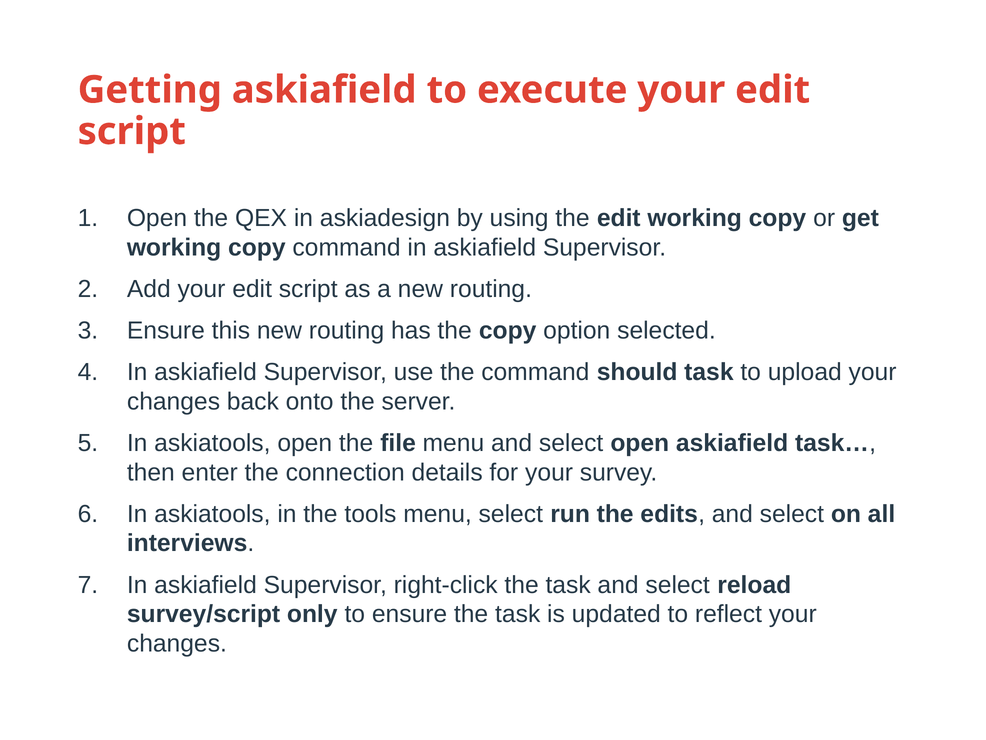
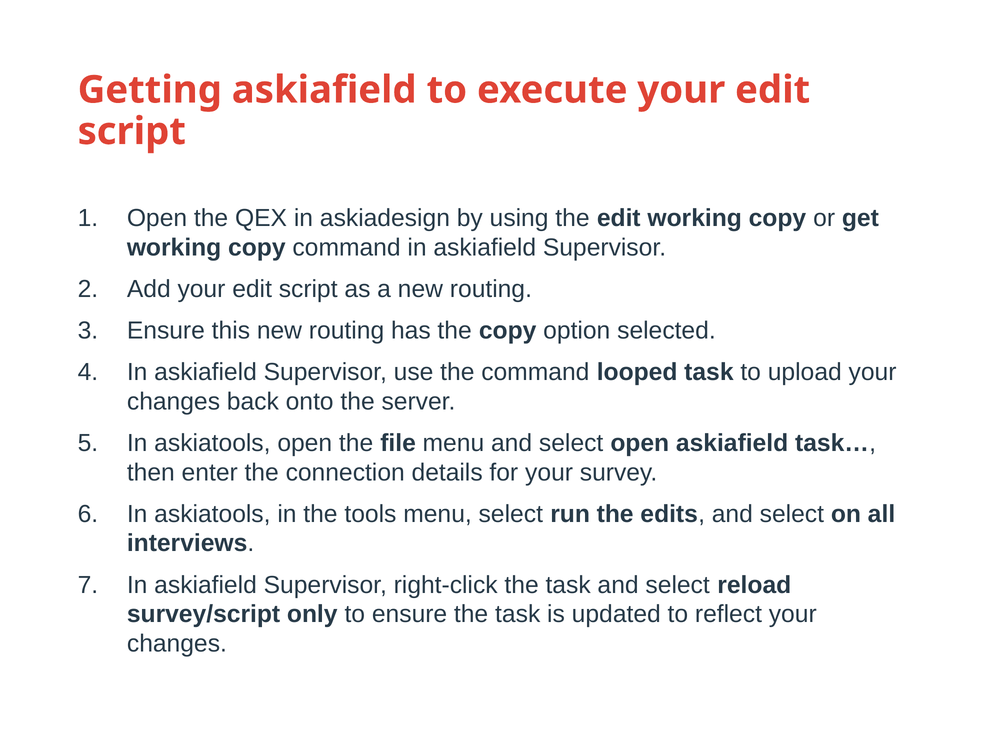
should: should -> looped
